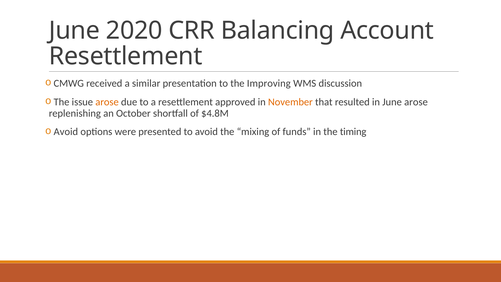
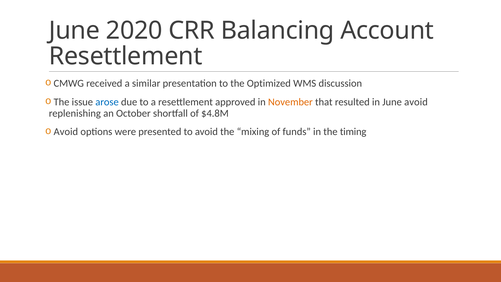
Improving: Improving -> Optimized
arose at (107, 102) colour: orange -> blue
June arose: arose -> avoid
